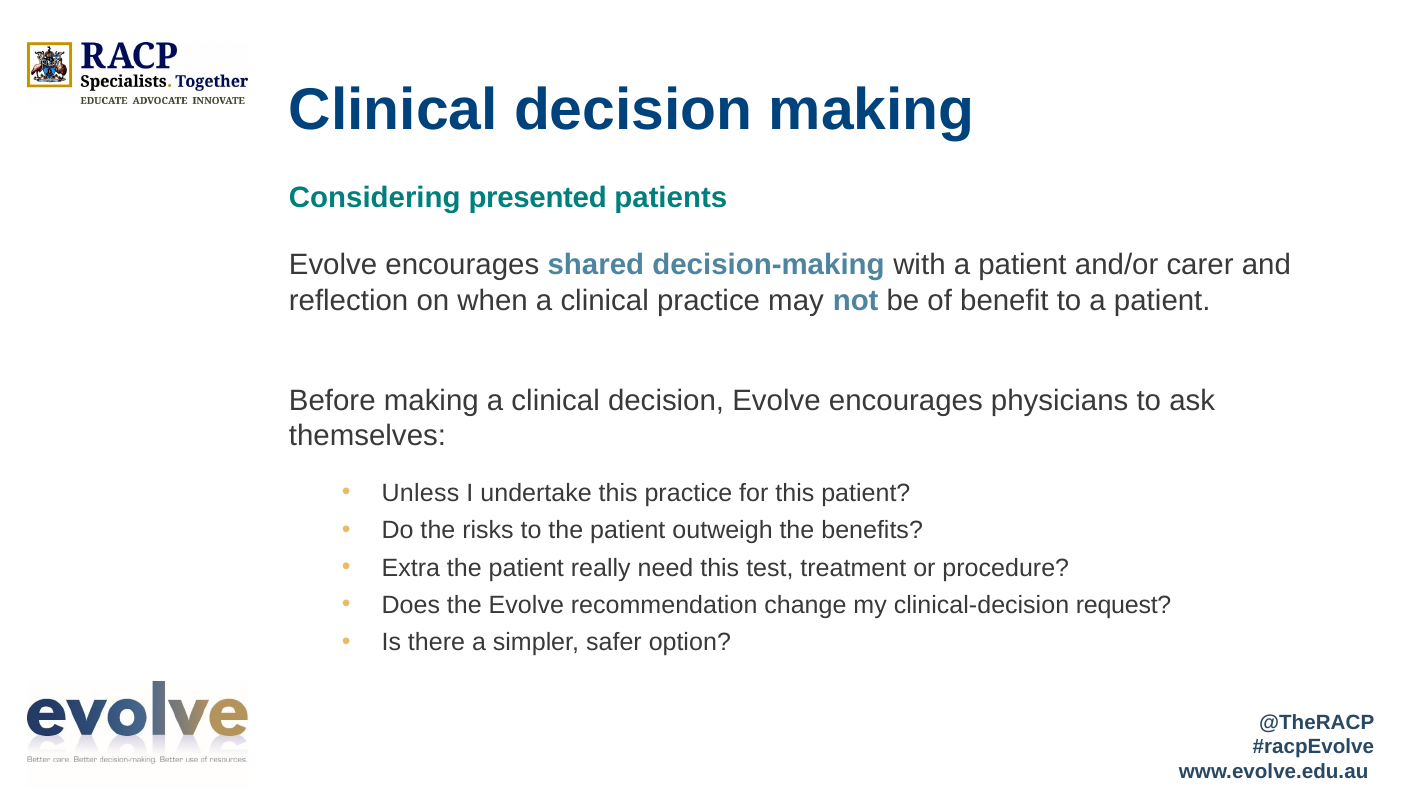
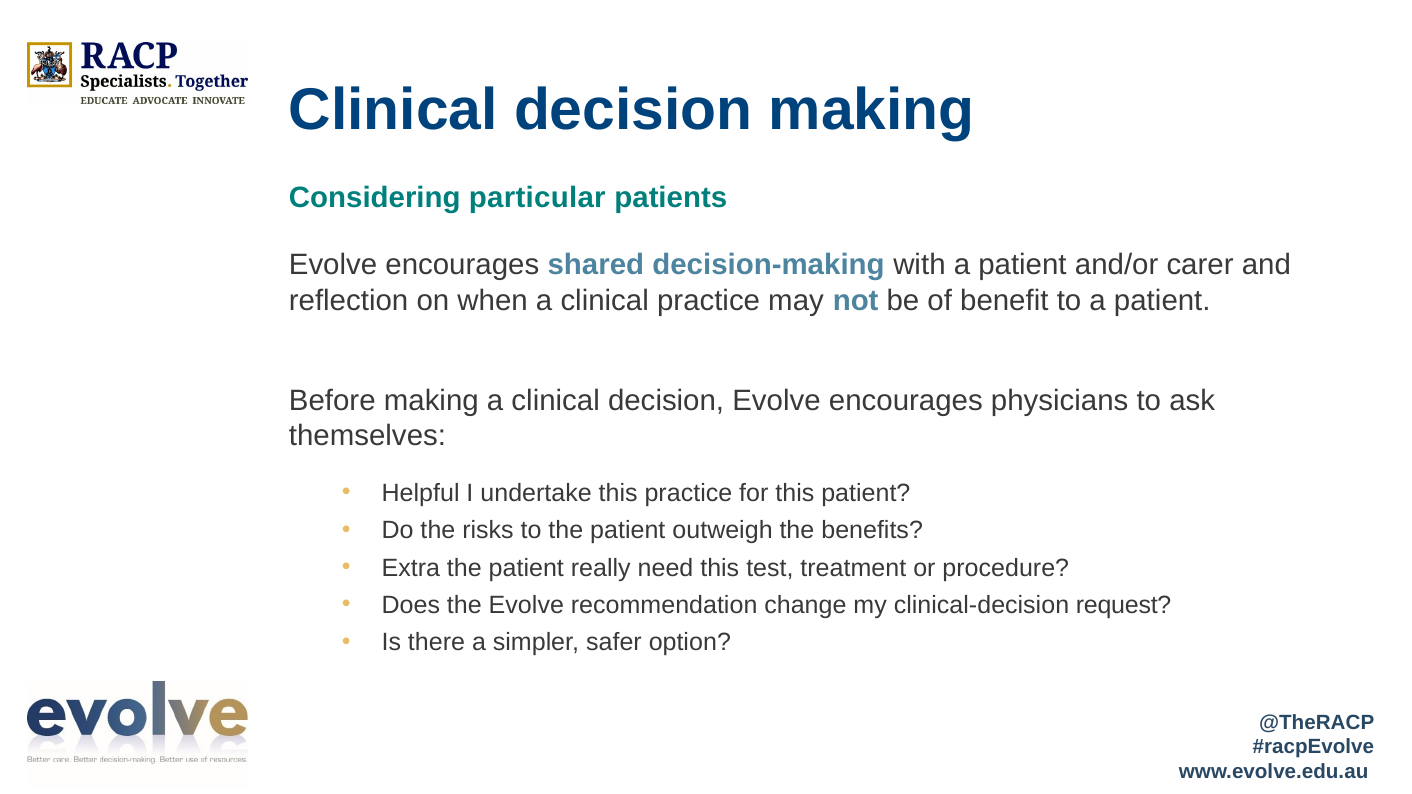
presented: presented -> particular
Unless: Unless -> Helpful
